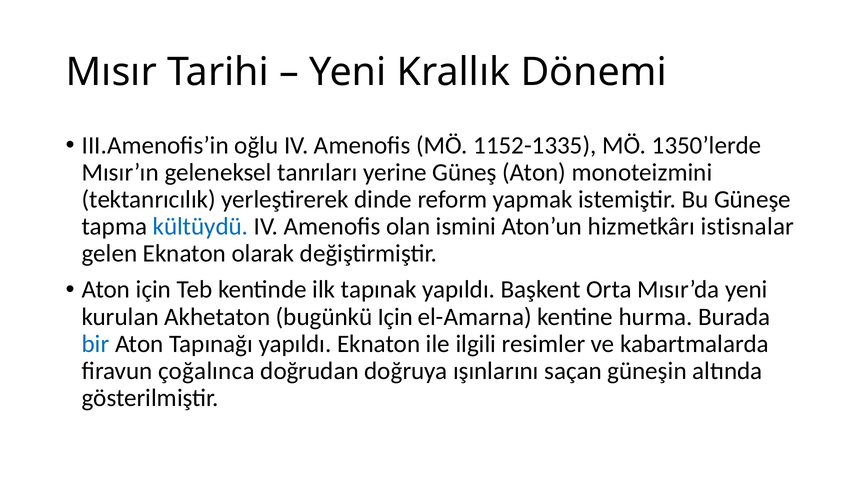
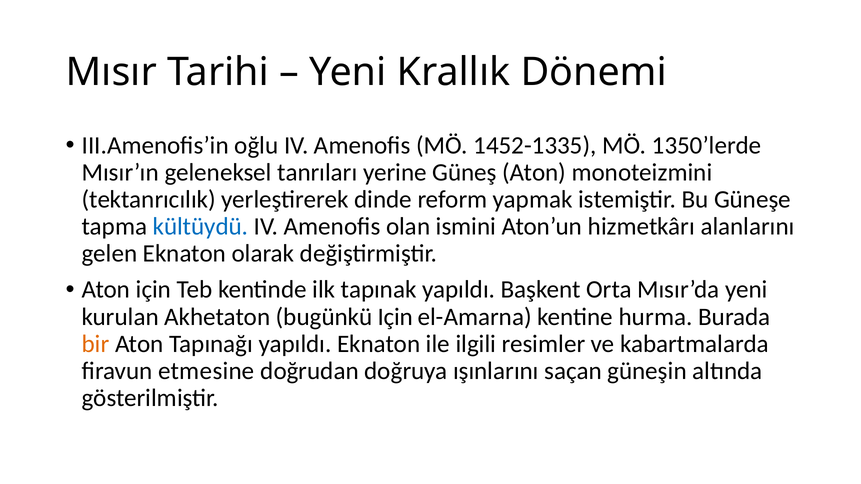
1152-1335: 1152-1335 -> 1452-1335
istisnalar: istisnalar -> alanlarını
bir colour: blue -> orange
çoğalınca: çoğalınca -> etmesine
